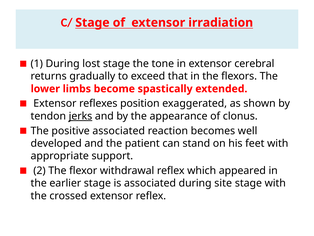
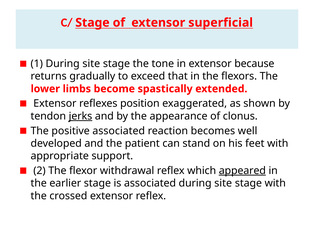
irradiation: irradiation -> superficial
1 During lost: lost -> site
cerebral: cerebral -> because
appeared underline: none -> present
